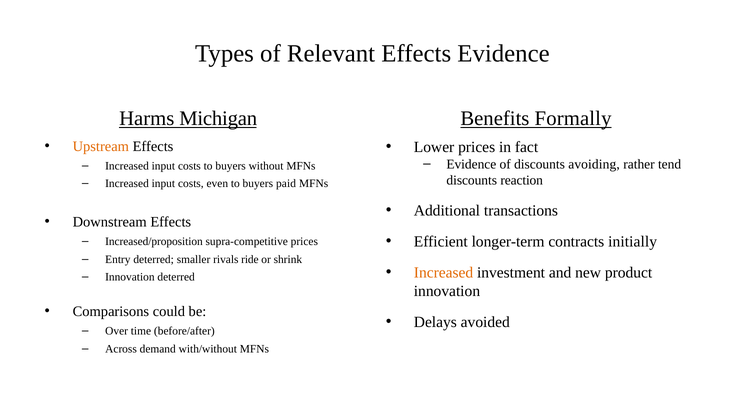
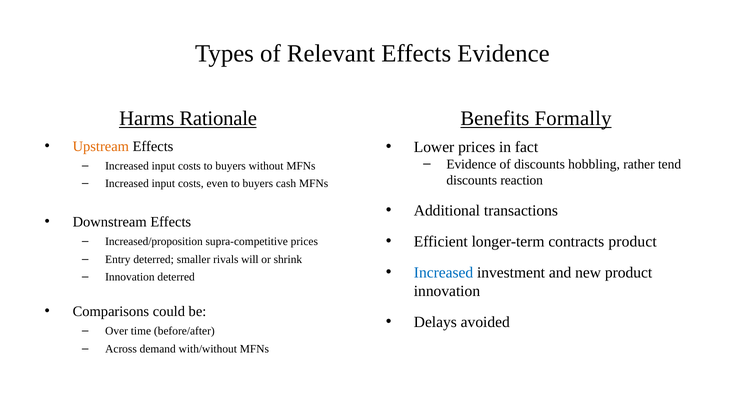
Michigan: Michigan -> Rationale
avoiding: avoiding -> hobbling
paid: paid -> cash
contracts initially: initially -> product
ride: ride -> will
Increased at (444, 272) colour: orange -> blue
